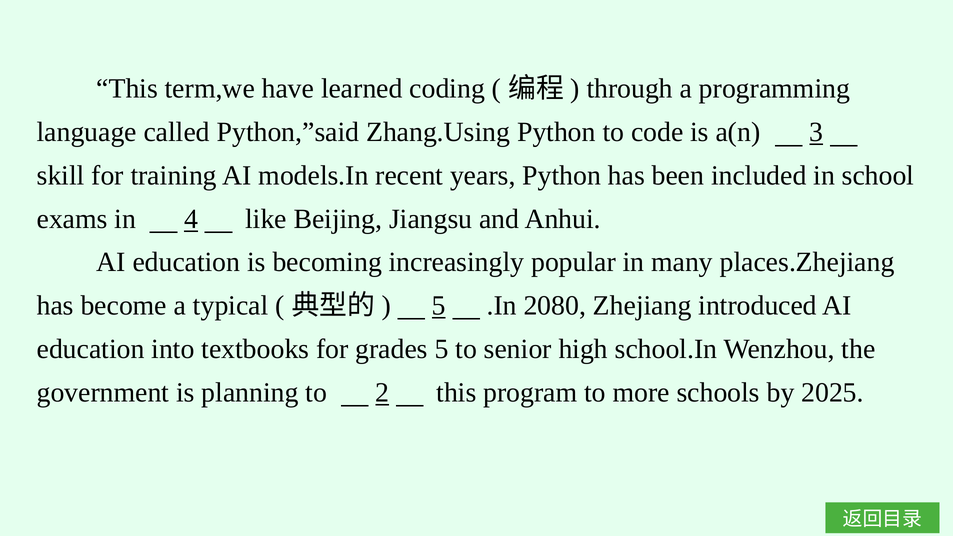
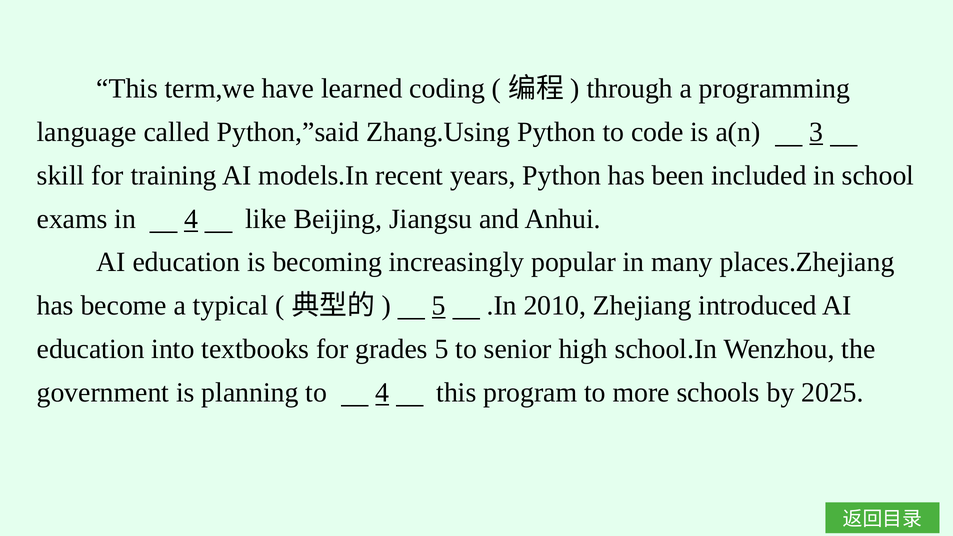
2080: 2080 -> 2010
to 2: 2 -> 4
